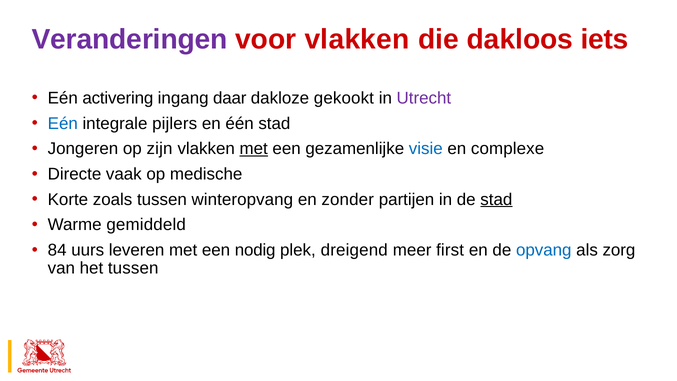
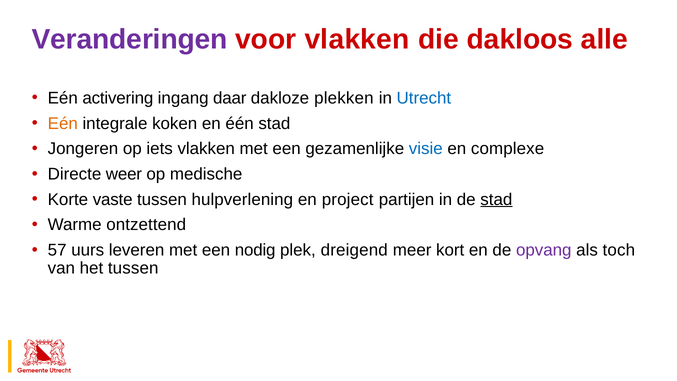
iets: iets -> alle
gekookt: gekookt -> plekken
Utrecht colour: purple -> blue
Eén at (63, 123) colour: blue -> orange
pijlers: pijlers -> koken
zijn: zijn -> iets
met at (254, 149) underline: present -> none
vaak: vaak -> weer
zoals: zoals -> vaste
winteropvang: winteropvang -> hulpverlening
zonder: zonder -> project
gemiddeld: gemiddeld -> ontzettend
84: 84 -> 57
first: first -> kort
opvang colour: blue -> purple
zorg: zorg -> toch
